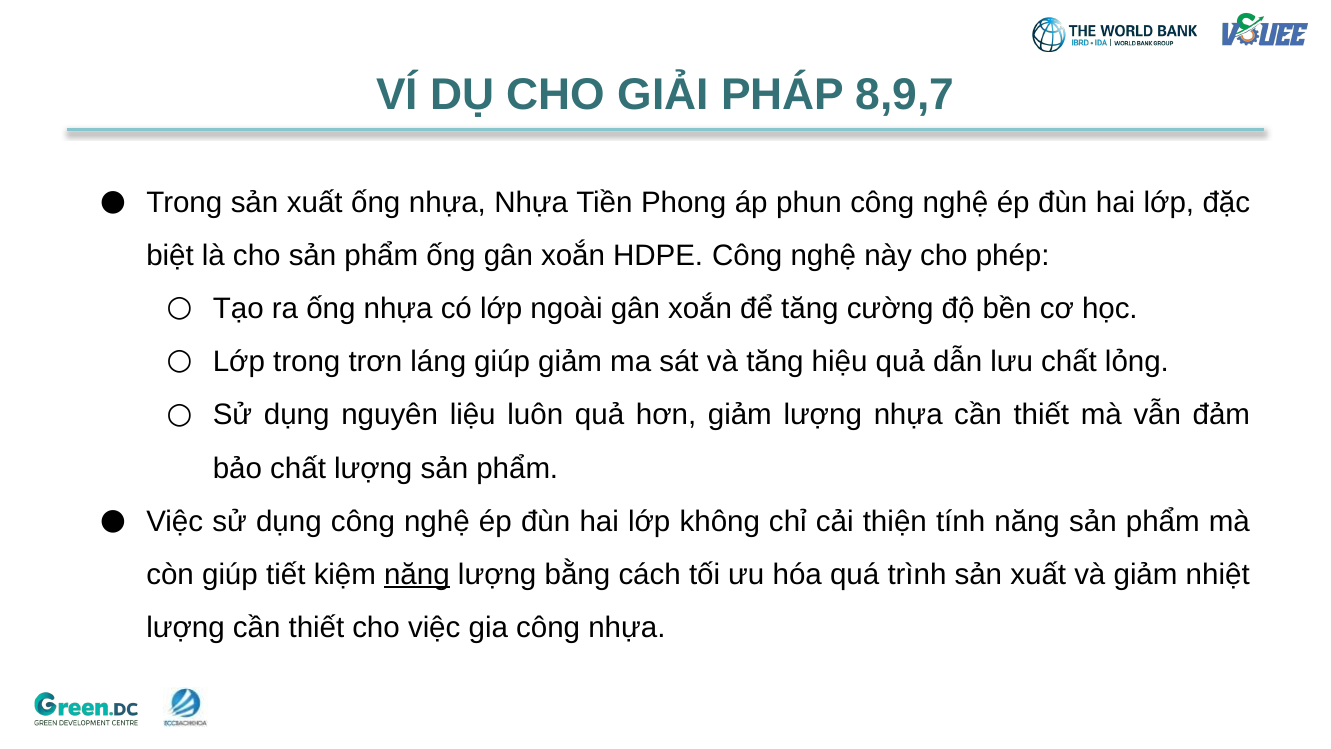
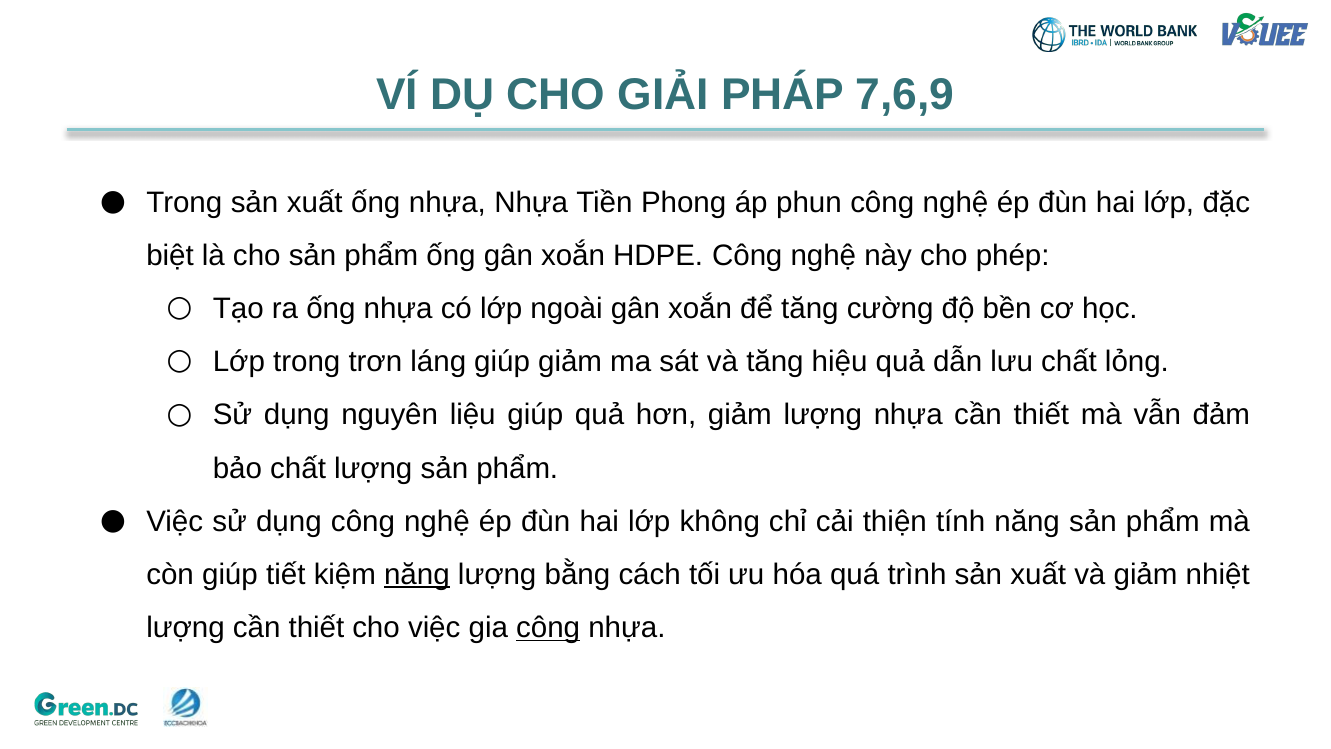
8,9,7: 8,9,7 -> 7,6,9
liệu luôn: luôn -> giúp
công at (548, 628) underline: none -> present
